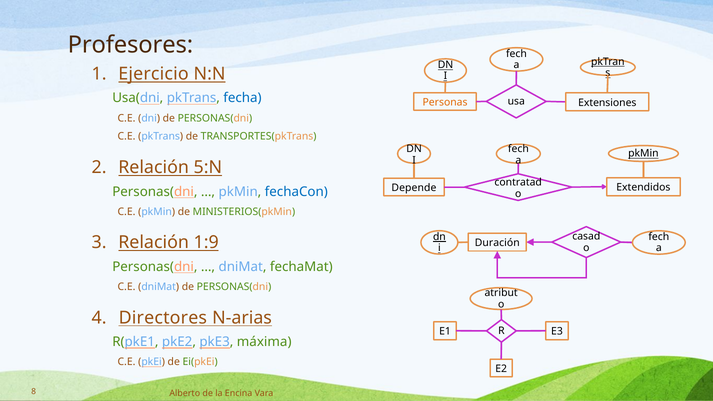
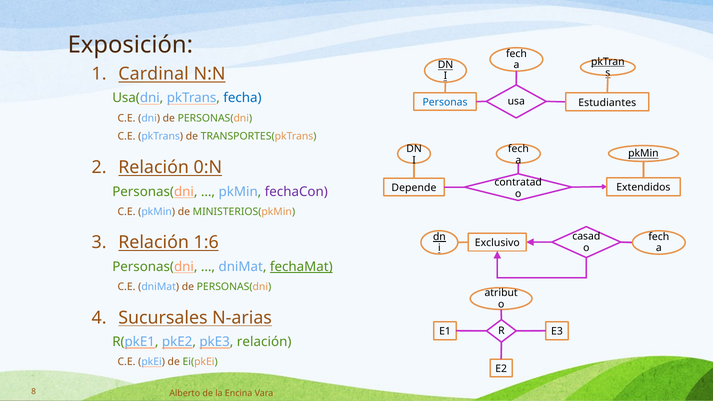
Profesores: Profesores -> Exposición
Ejercicio: Ejercicio -> Cardinal
Extensiones: Extensiones -> Estudiantes
Personas colour: orange -> blue
5:N: 5:N -> 0:N
fechaCon colour: blue -> purple
1:9: 1:9 -> 1:6
Duración: Duración -> Exclusivo
fechaMat underline: none -> present
Directores: Directores -> Sucursales
pkE3 máxima: máxima -> relación
